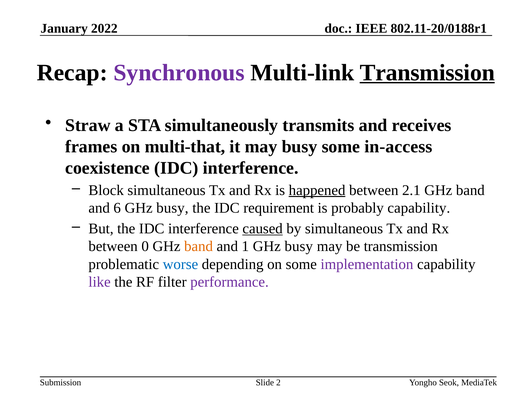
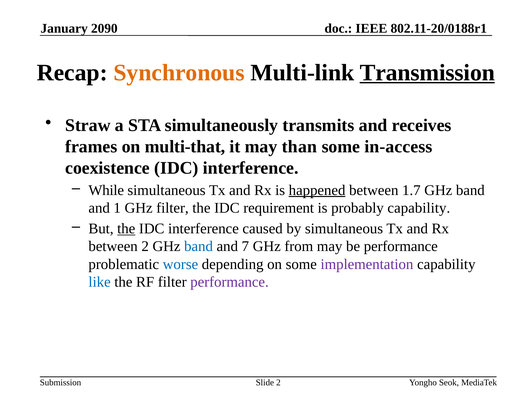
2022: 2022 -> 2090
Synchronous colour: purple -> orange
may busy: busy -> than
Block: Block -> While
2.1: 2.1 -> 1.7
6: 6 -> 1
busy at (172, 208): busy -> filter
the at (126, 229) underline: none -> present
caused underline: present -> none
between 0: 0 -> 2
band at (199, 246) colour: orange -> blue
1: 1 -> 7
busy at (299, 246): busy -> from
be transmission: transmission -> performance
like colour: purple -> blue
